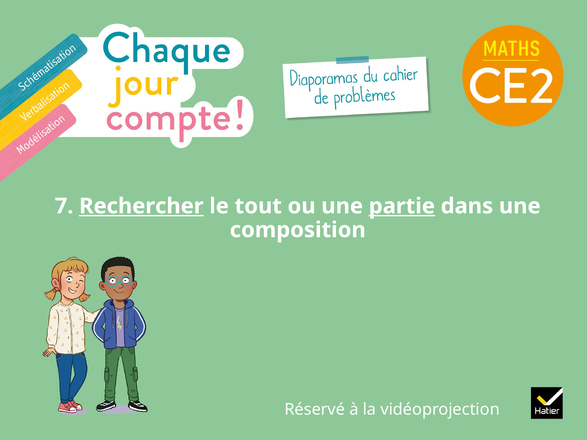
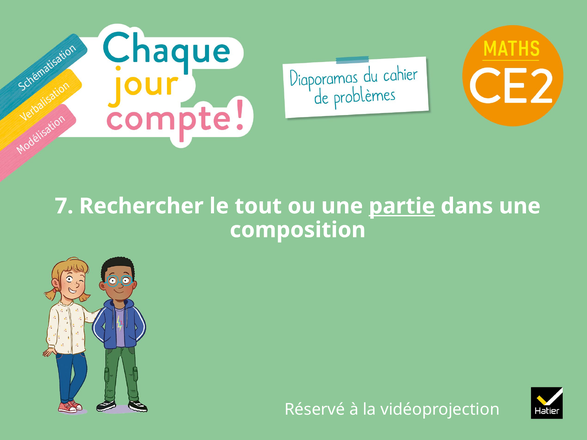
Rechercher underline: present -> none
